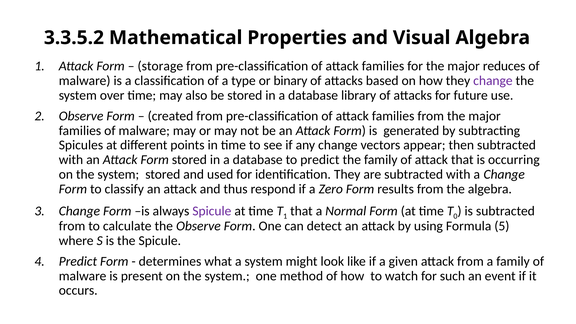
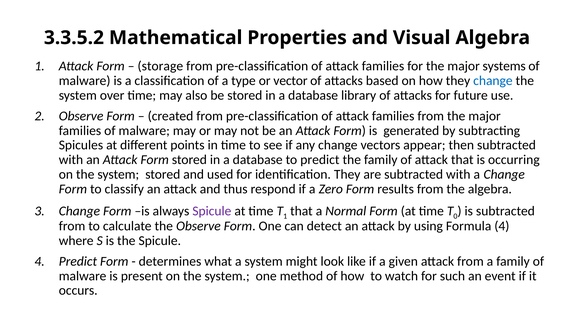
reduces: reduces -> systems
binary: binary -> vector
change at (493, 81) colour: purple -> blue
Formula 5: 5 -> 4
